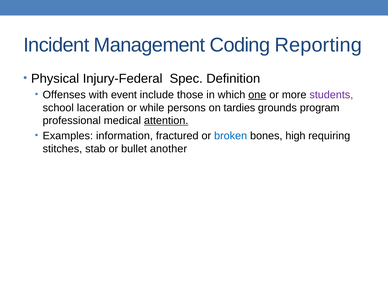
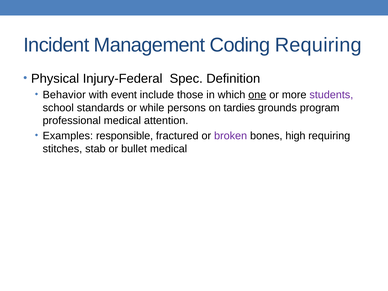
Coding Reporting: Reporting -> Requiring
Offenses: Offenses -> Behavior
laceration: laceration -> standards
attention underline: present -> none
information: information -> responsible
broken colour: blue -> purple
bullet another: another -> medical
